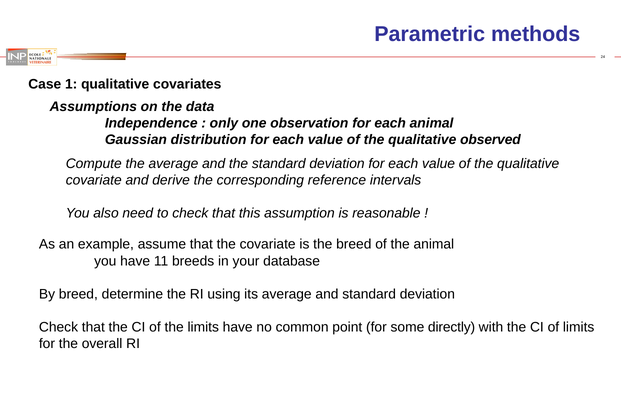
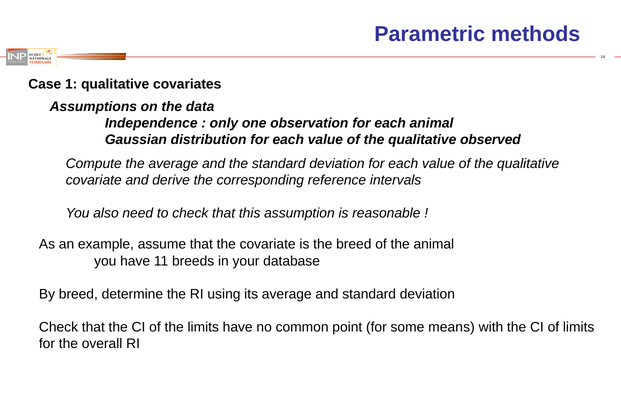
directly: directly -> means
